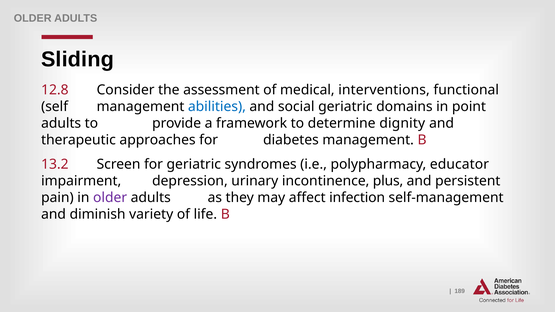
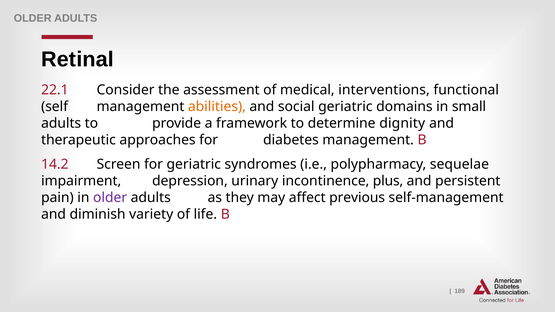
Sliding: Sliding -> Retinal
12.8: 12.8 -> 22.1
abilities colour: blue -> orange
point: point -> small
13.2: 13.2 -> 14.2
educator: educator -> sequelae
infection: infection -> previous
